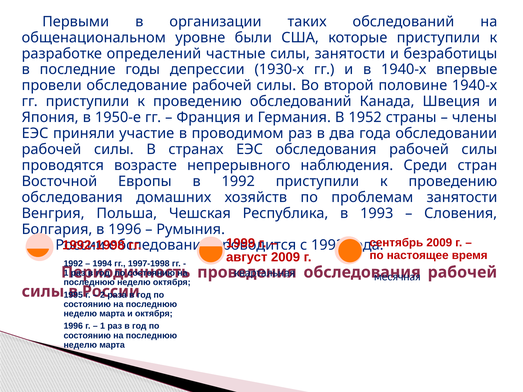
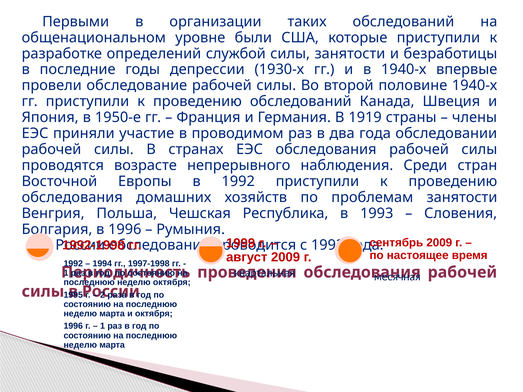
частные: частные -> службой
1952: 1952 -> 1919
